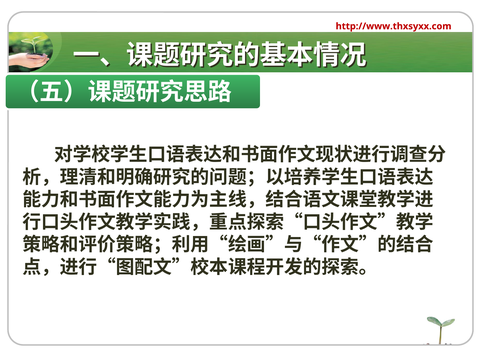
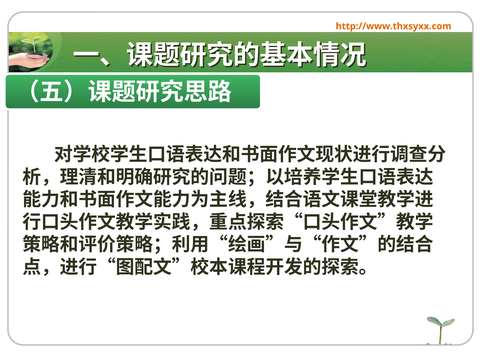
http://www.thxsyxx.com colour: red -> orange
